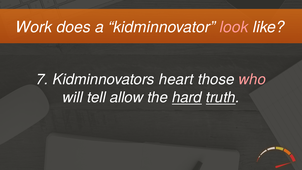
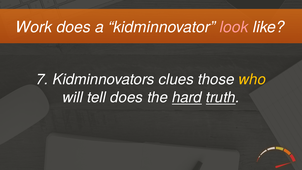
heart: heart -> clues
who colour: pink -> yellow
tell allow: allow -> does
